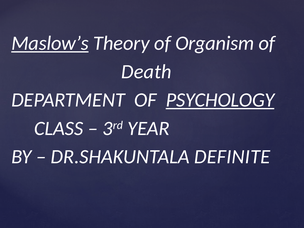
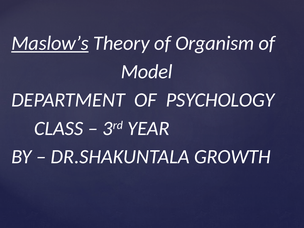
Death: Death -> Model
PSYCHOLOGY underline: present -> none
DEFINITE: DEFINITE -> GROWTH
